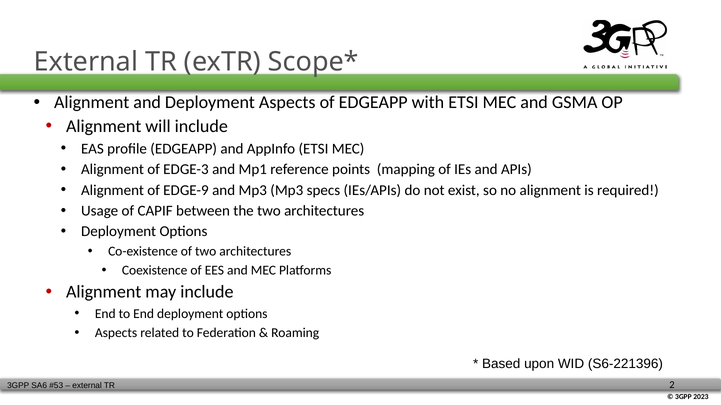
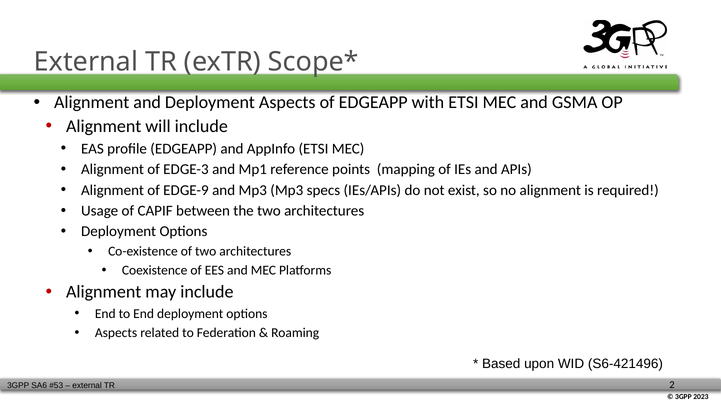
S6-221396: S6-221396 -> S6-421496
